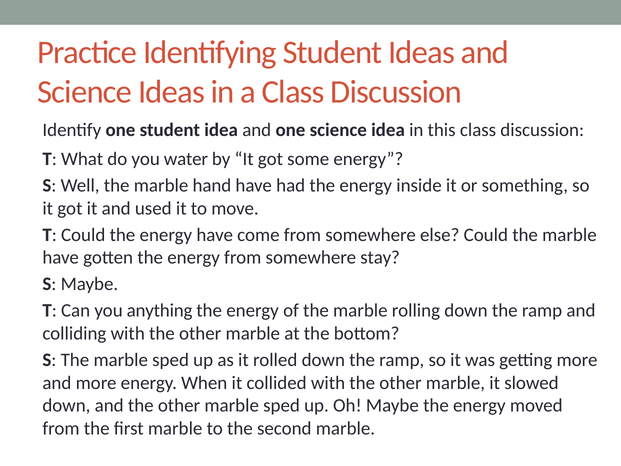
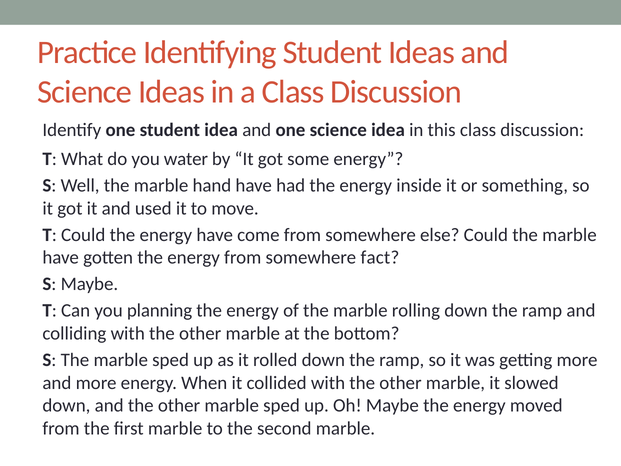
stay: stay -> fact
anything: anything -> planning
